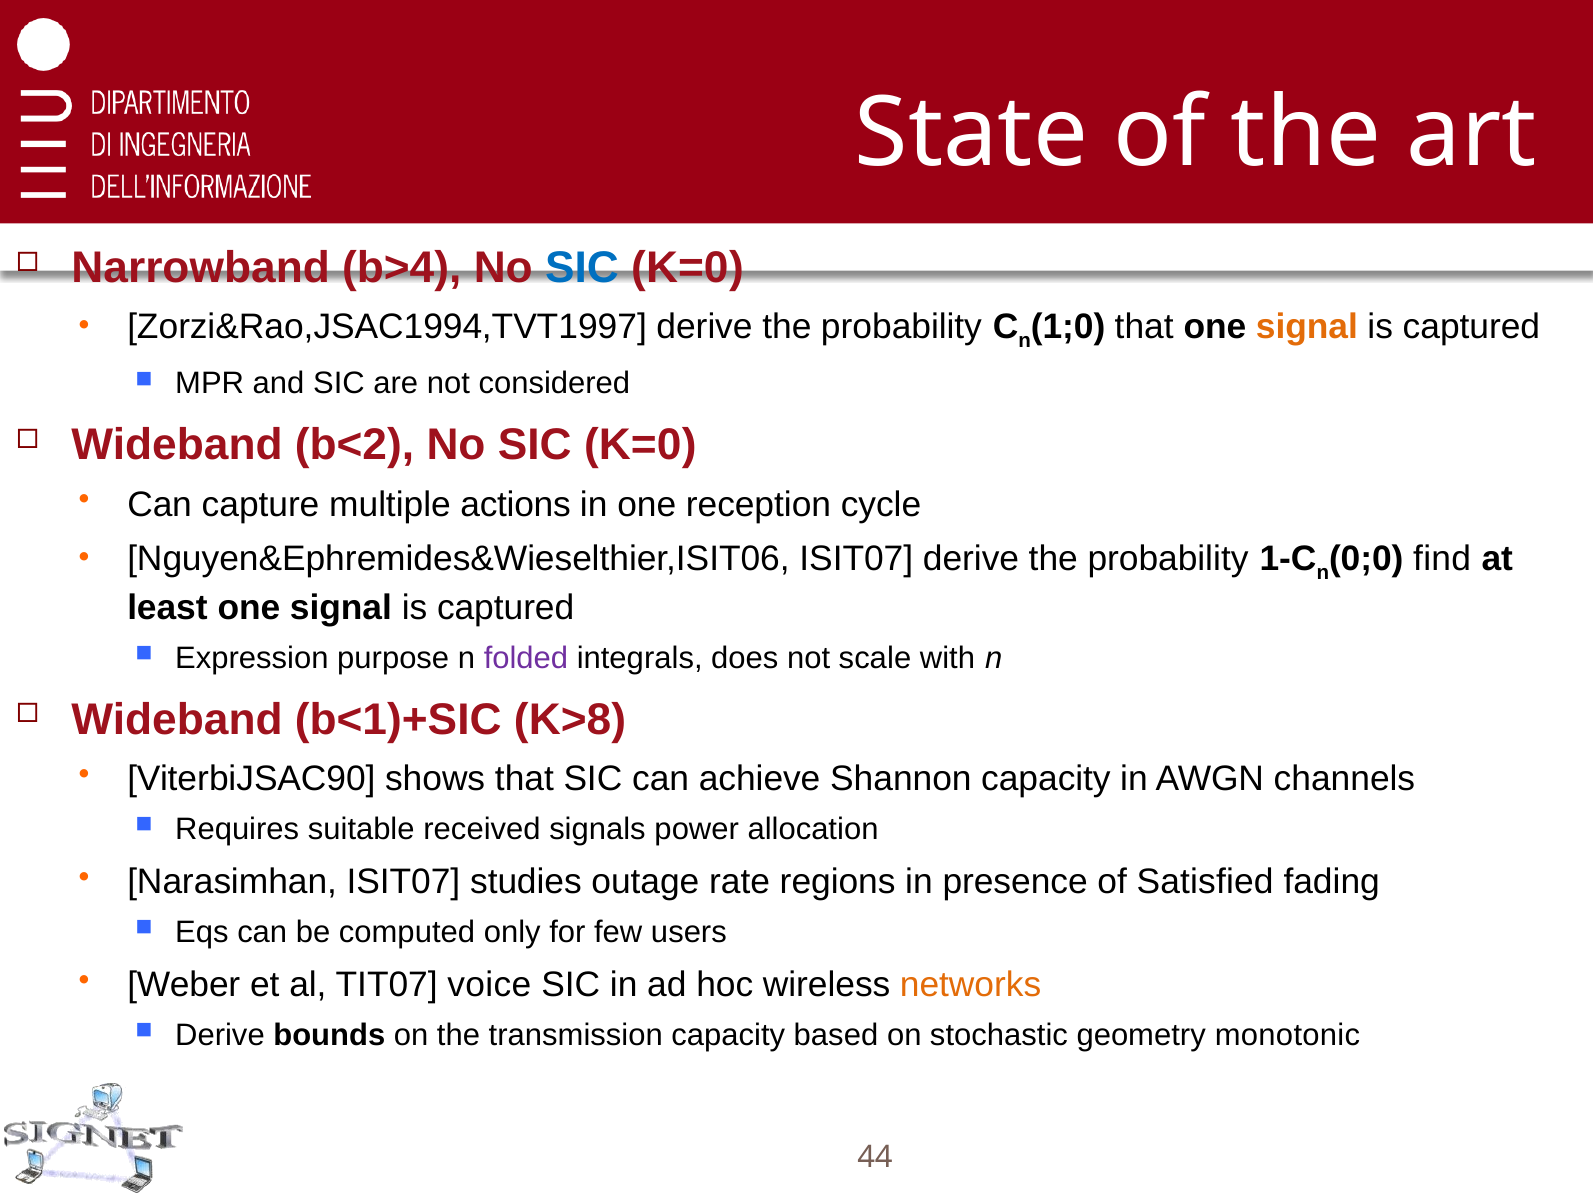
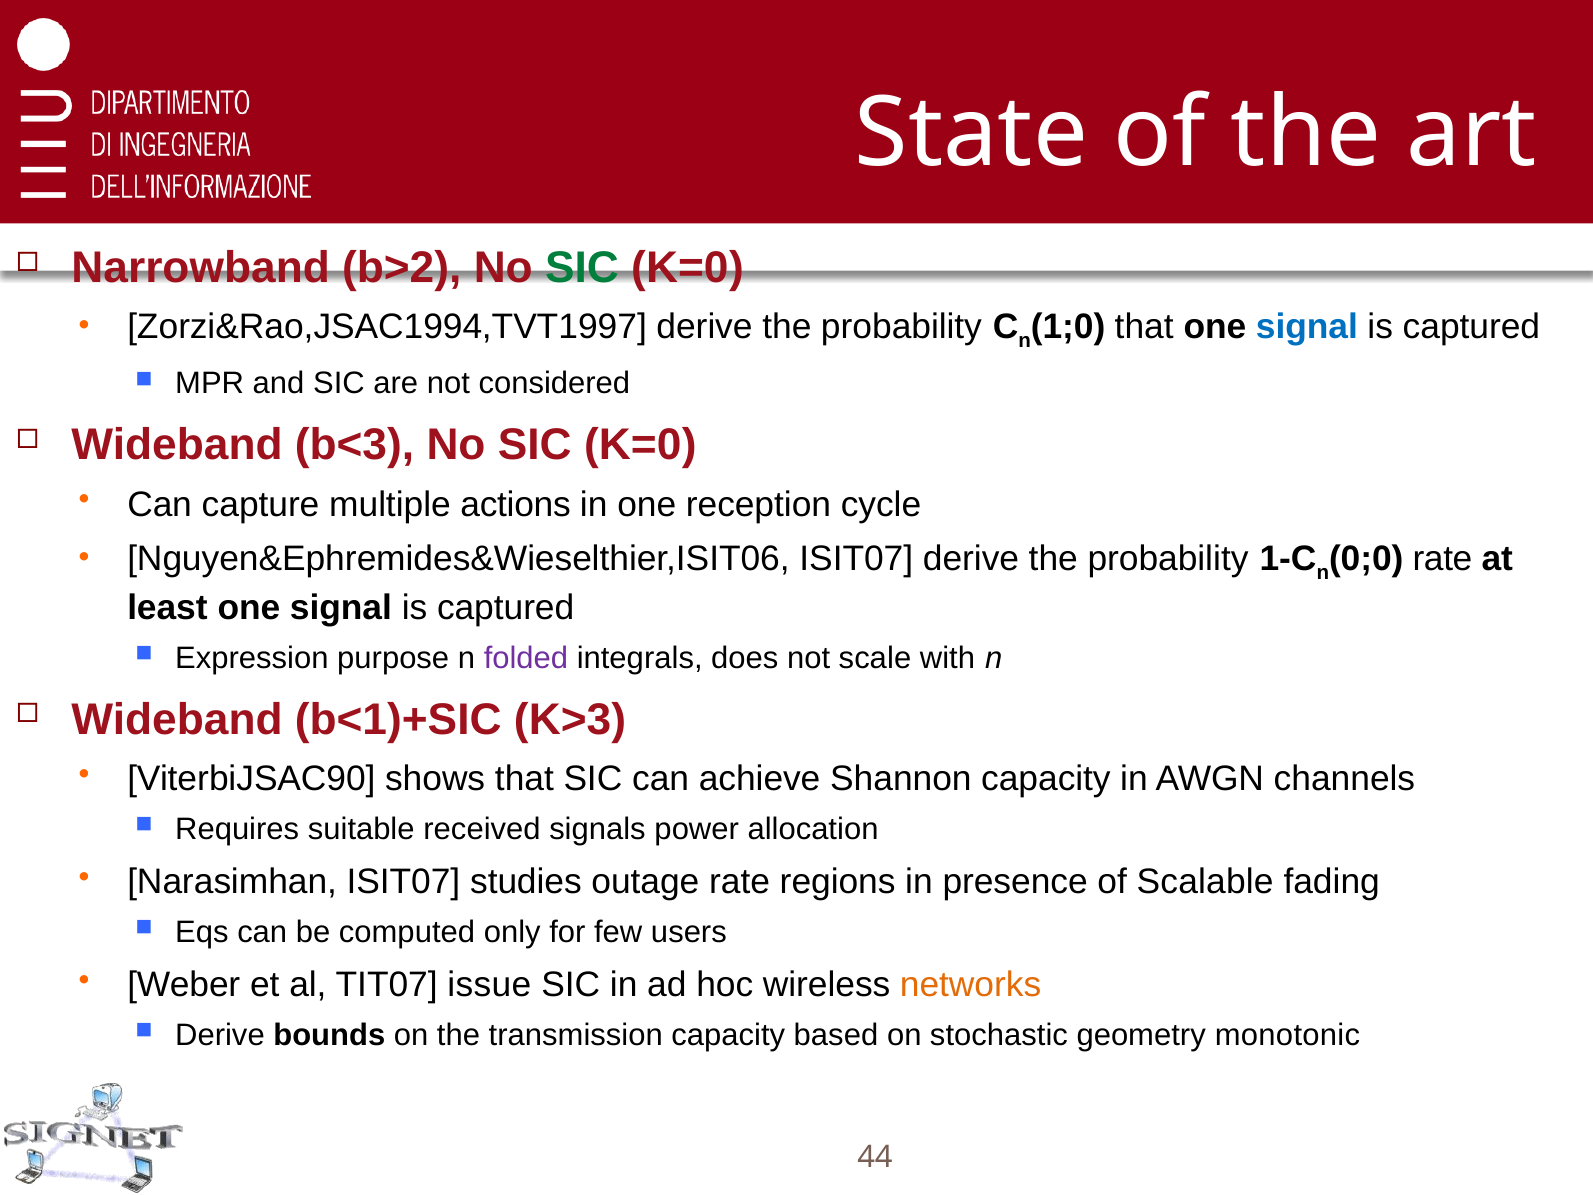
b>4: b>4 -> b>2
SIC at (582, 268) colour: blue -> green
signal at (1307, 327) colour: orange -> blue
b<2: b<2 -> b<3
find at (1442, 559): find -> rate
K>8: K>8 -> K>3
Satisfied: Satisfied -> Scalable
voice: voice -> issue
